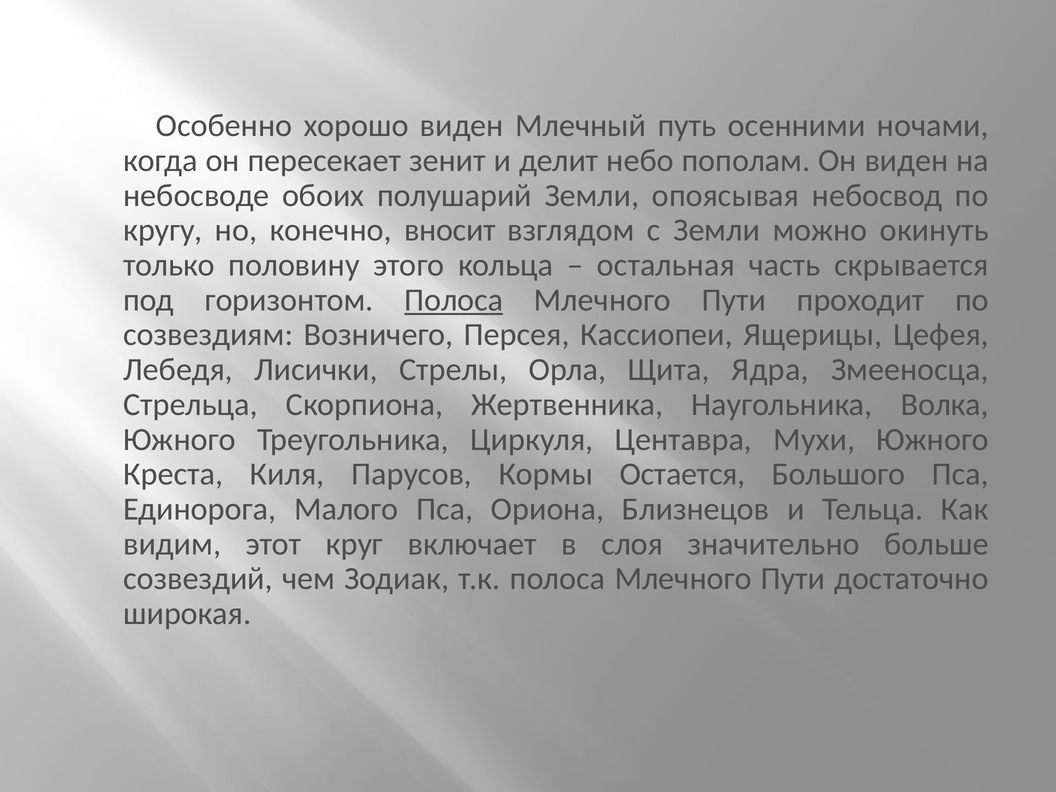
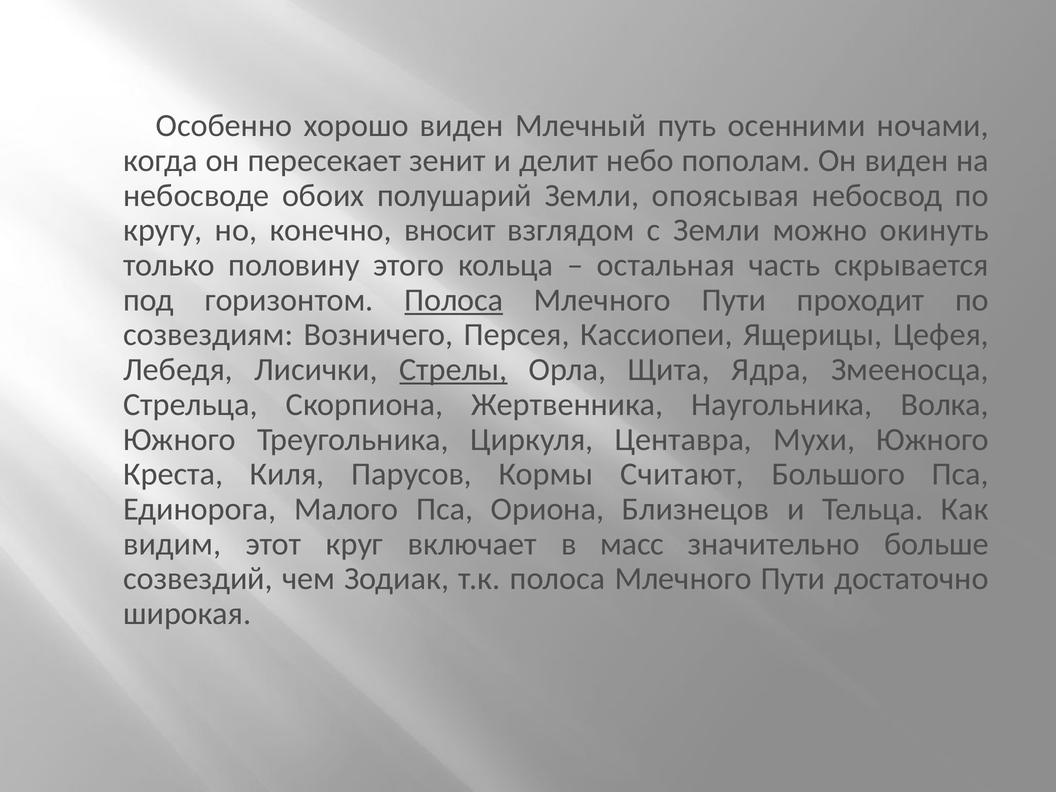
Стрелы underline: none -> present
Остается: Остается -> Считают
слоя: слоя -> масс
